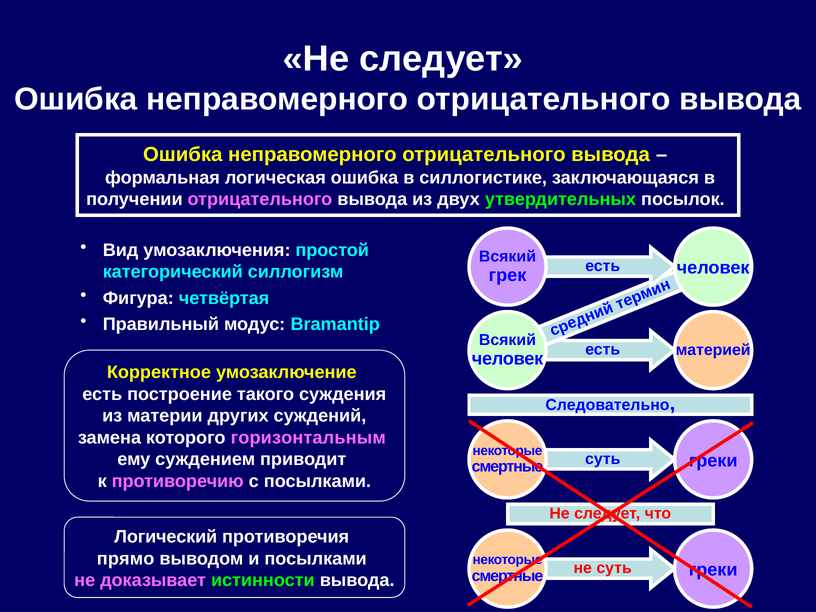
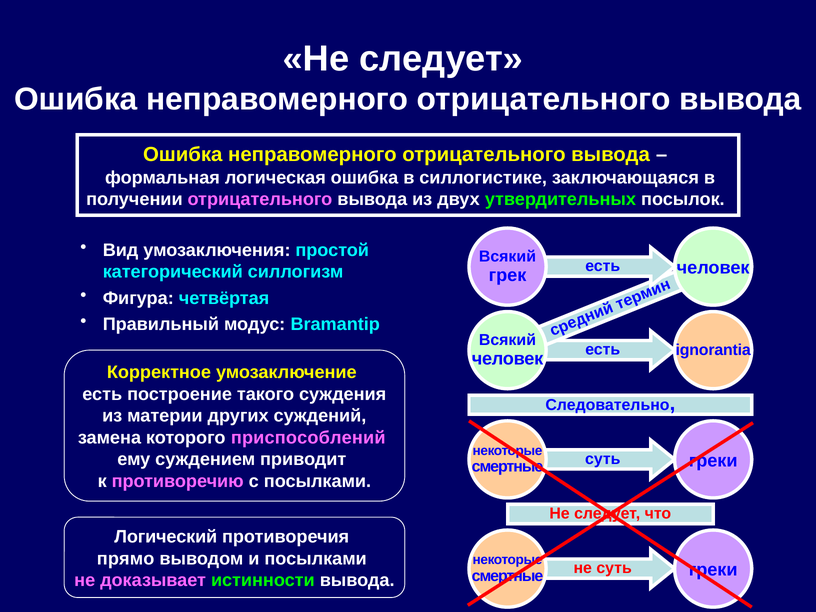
материей: материей -> ignorantia
горизонтальным: горизонтальным -> приспособлений
